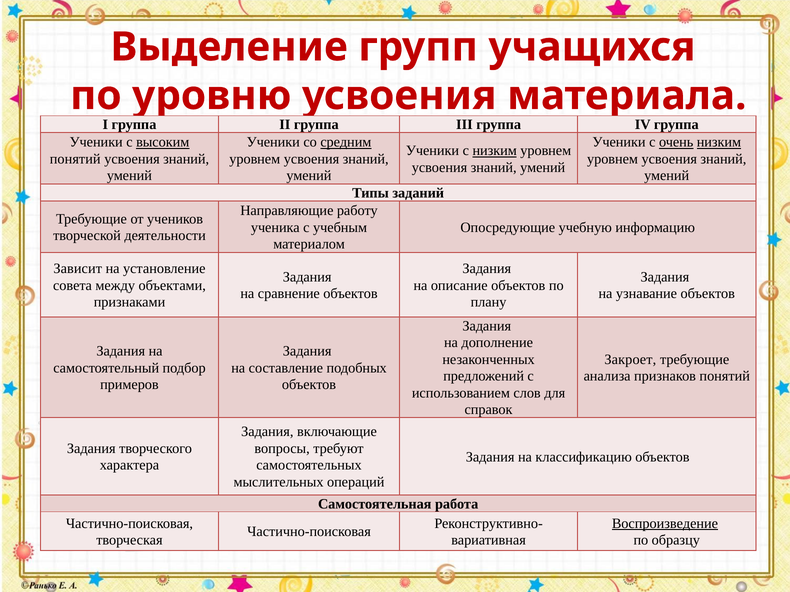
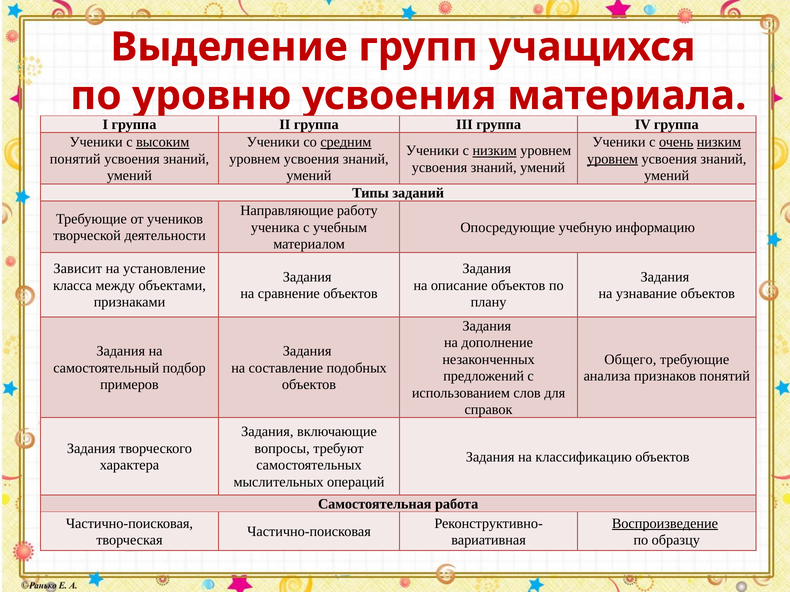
уровнем at (613, 159) underline: none -> present
совета: совета -> класса
Закроет: Закроет -> Общего
